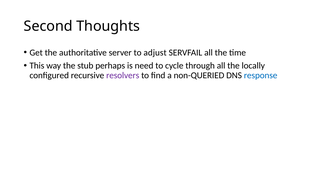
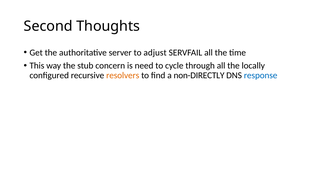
perhaps: perhaps -> concern
resolvers colour: purple -> orange
non-QUERIED: non-QUERIED -> non-DIRECTLY
